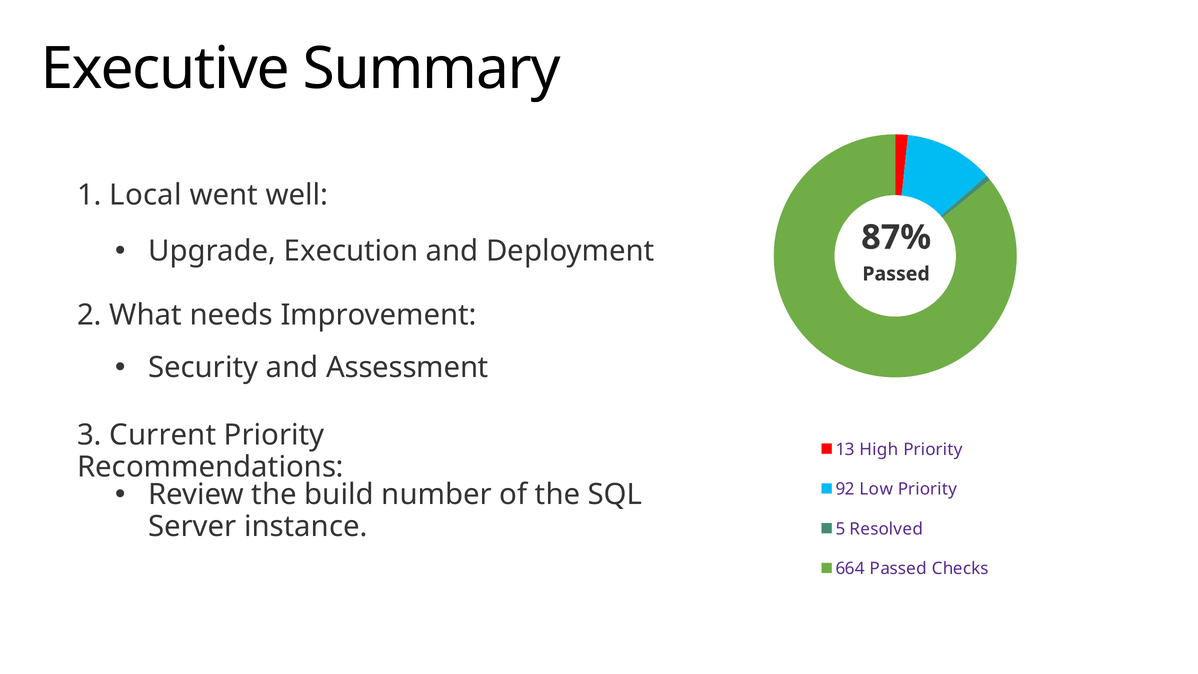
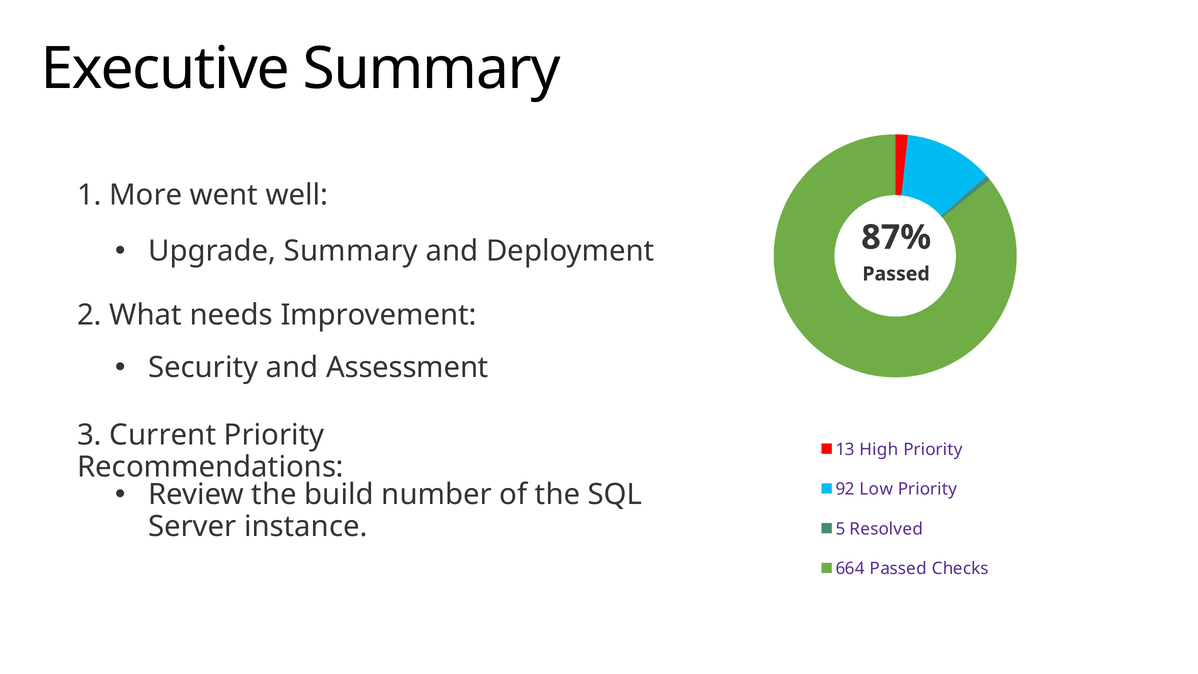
Local: Local -> More
Upgrade Execution: Execution -> Summary
